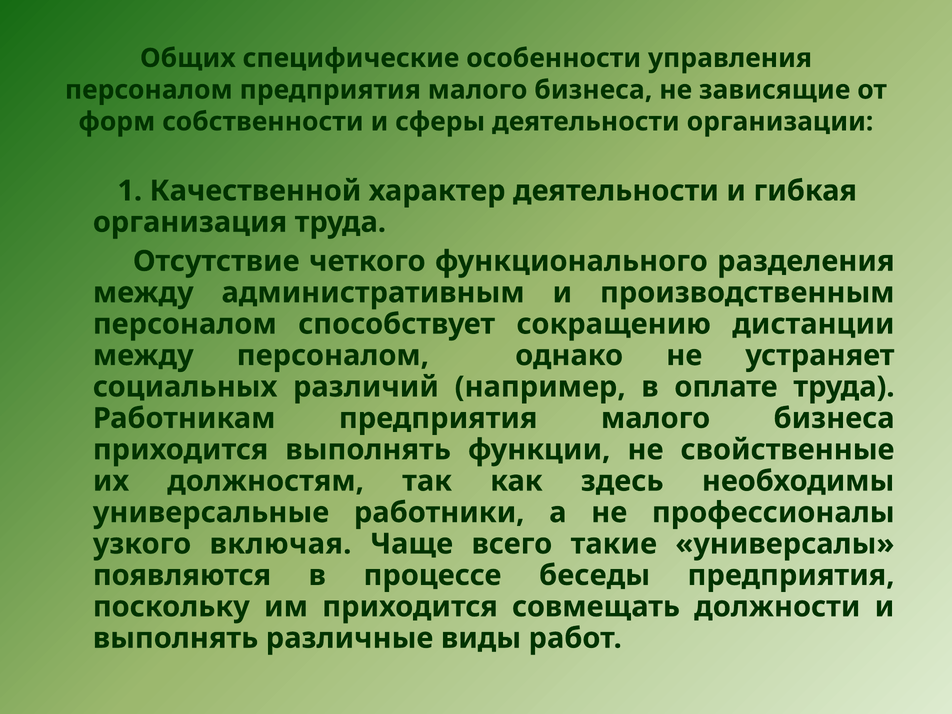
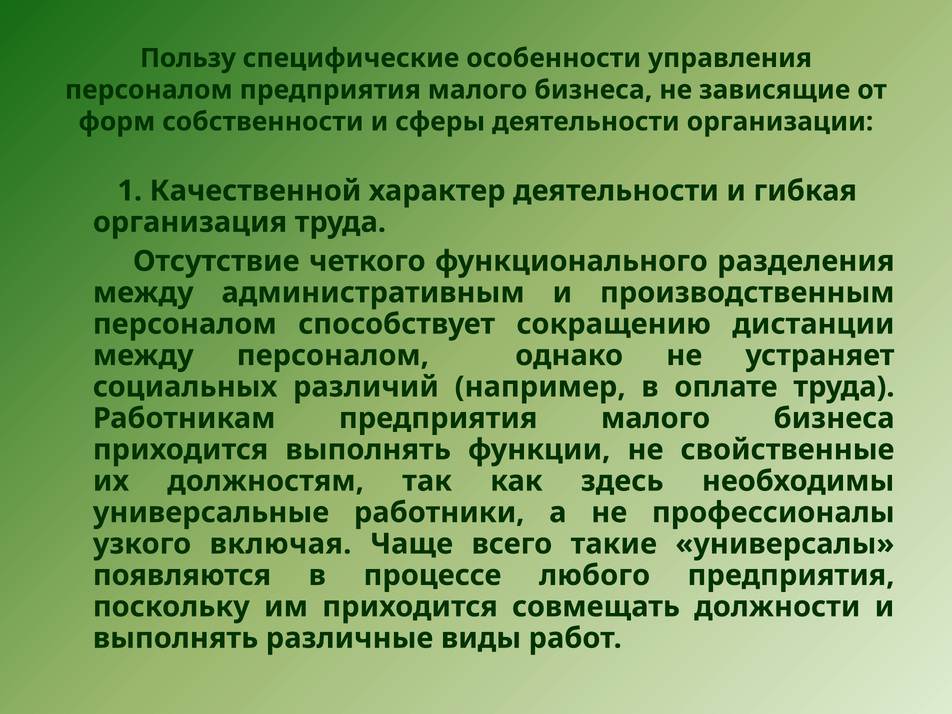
Общих: Общих -> Пользу
беседы: беседы -> любого
